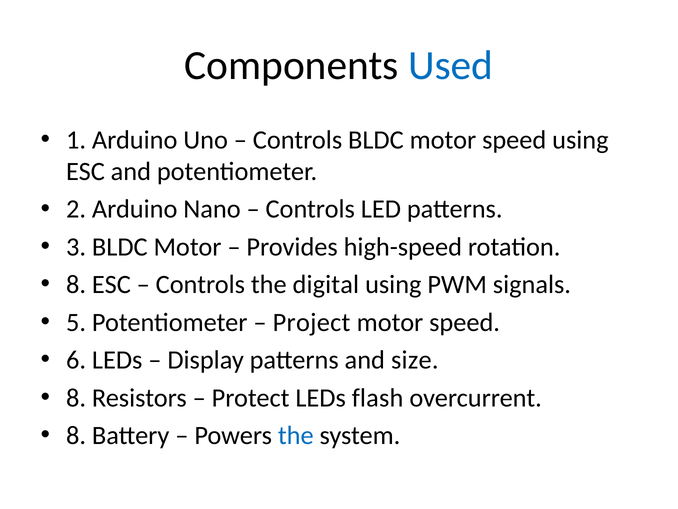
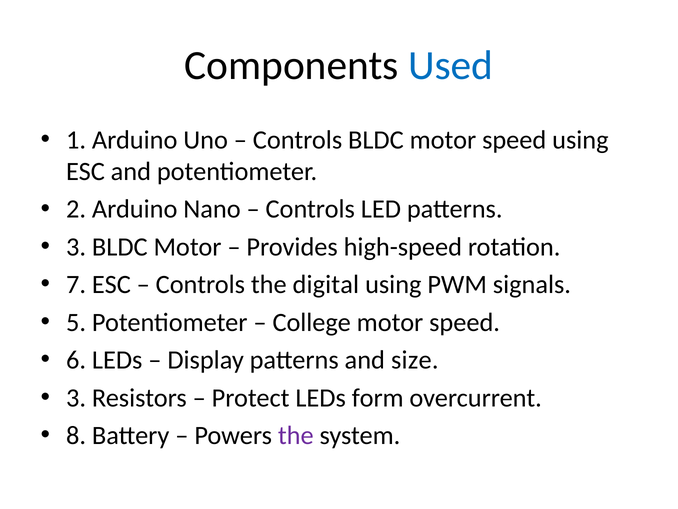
8 at (76, 284): 8 -> 7
Project: Project -> College
8 at (76, 398): 8 -> 3
flash: flash -> form
the at (296, 435) colour: blue -> purple
